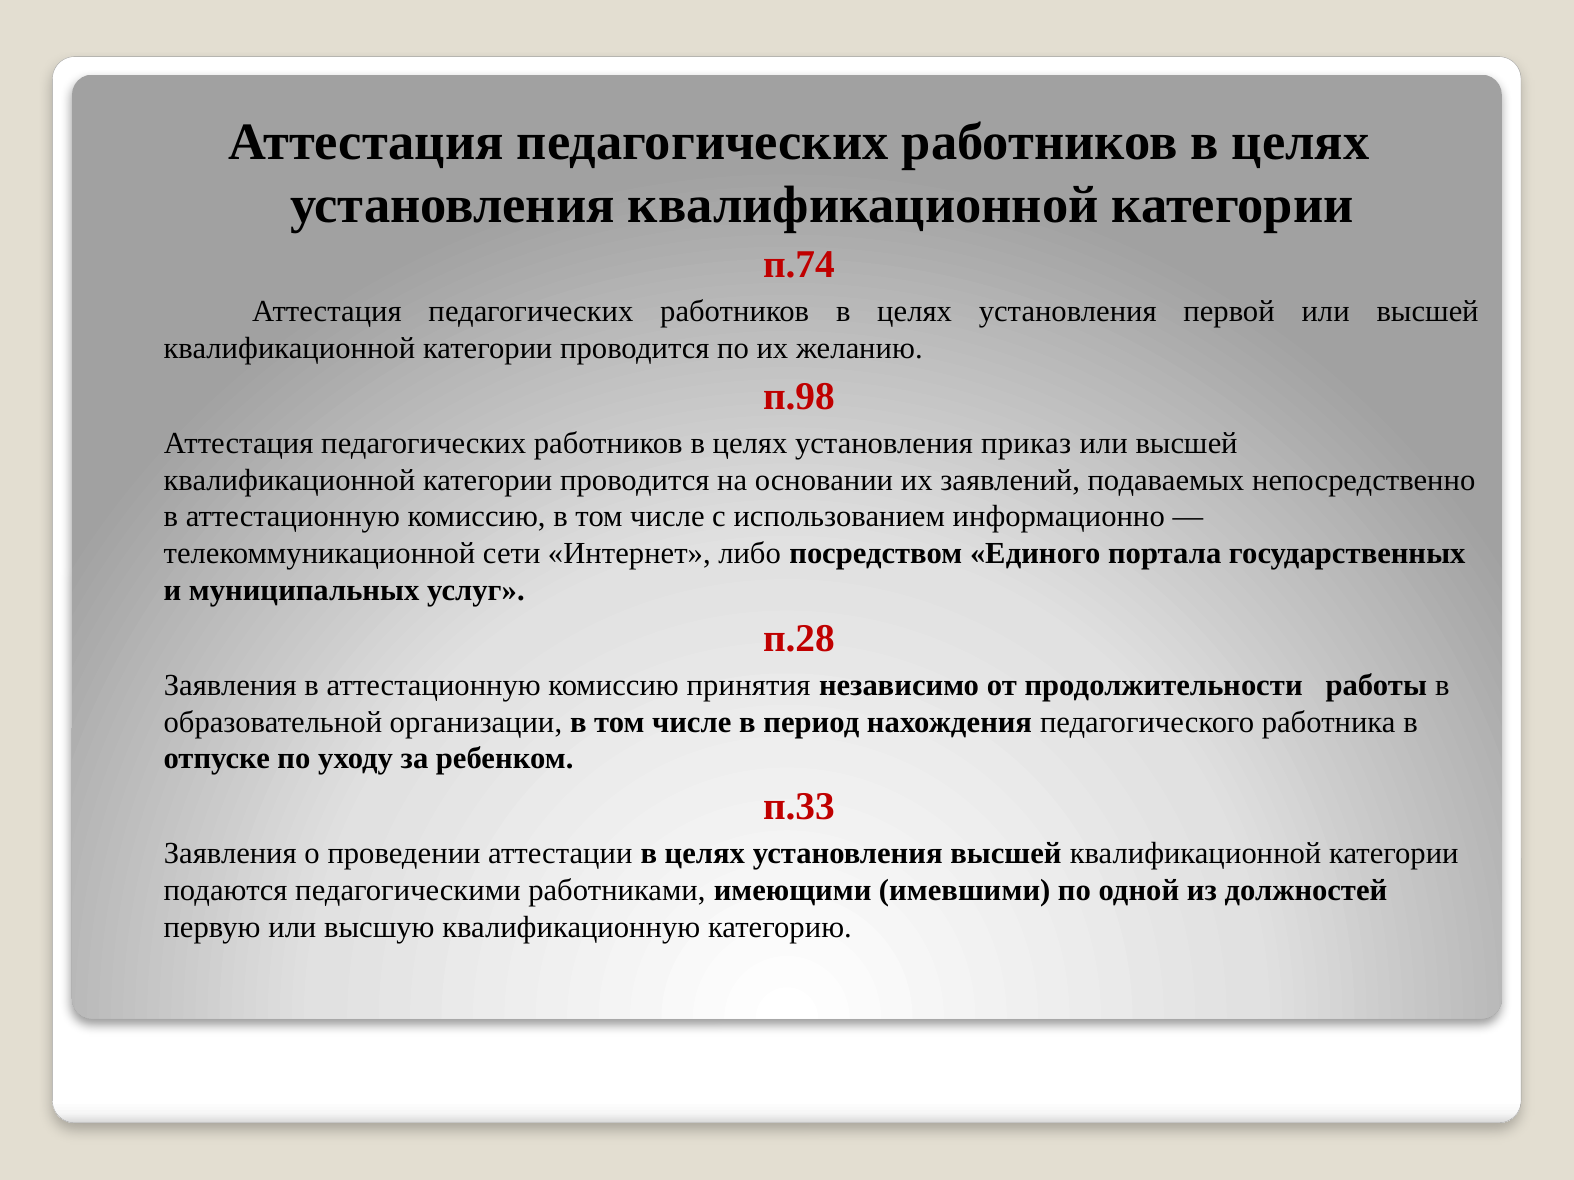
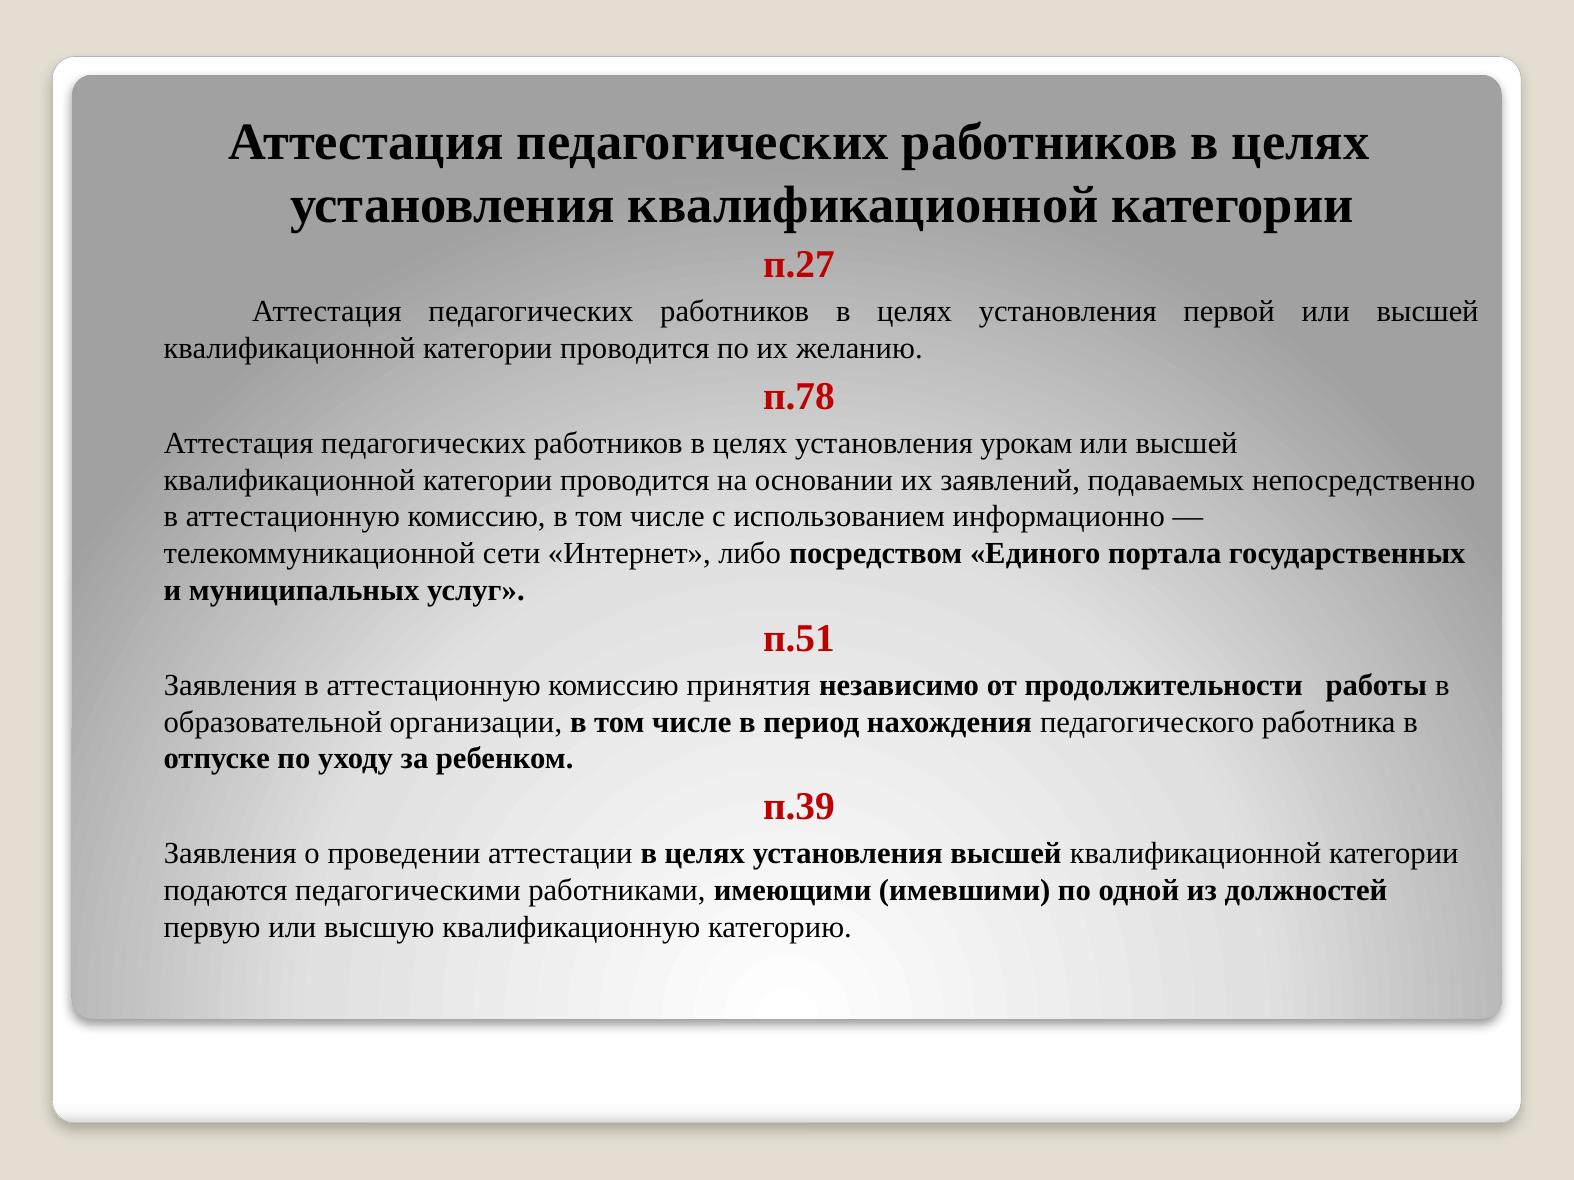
п.74: п.74 -> п.27
п.98: п.98 -> п.78
приказ: приказ -> урокам
п.28: п.28 -> п.51
п.33: п.33 -> п.39
